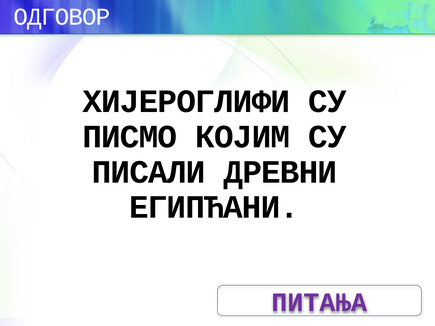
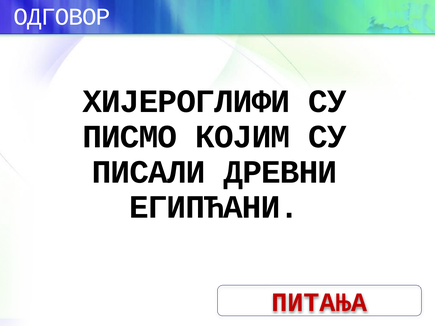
ПИТАЊА colour: purple -> red
